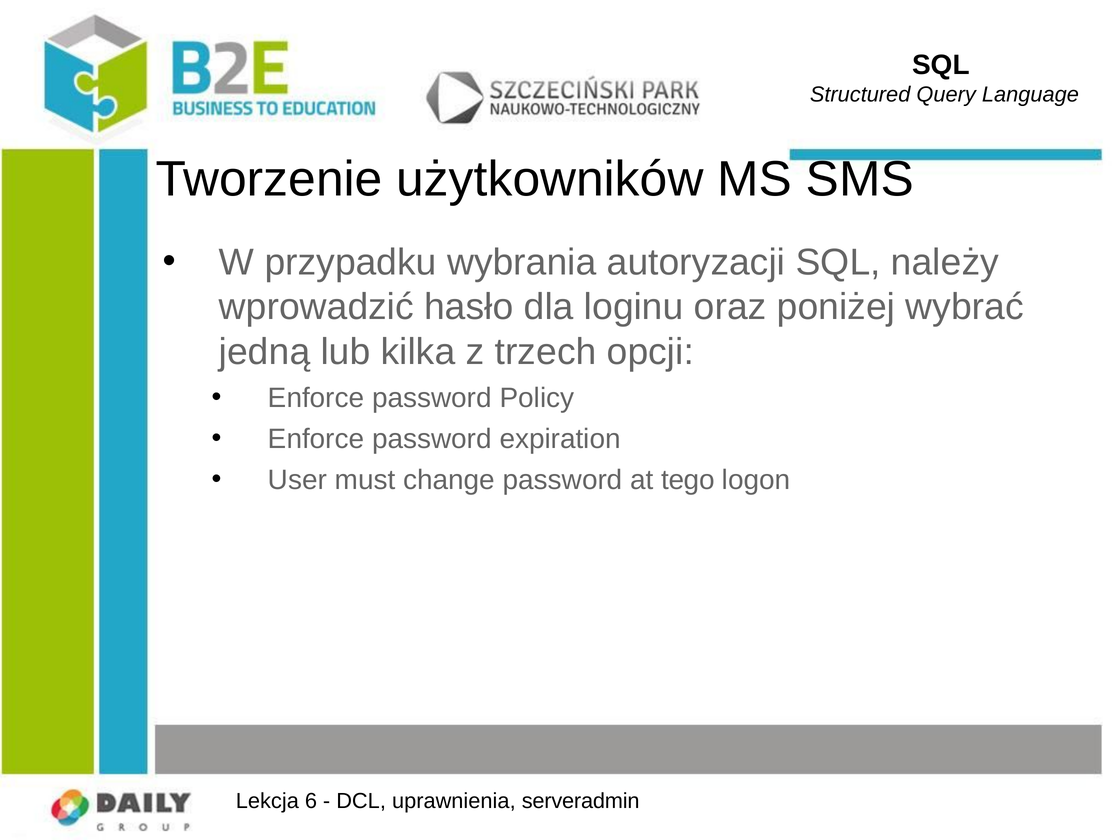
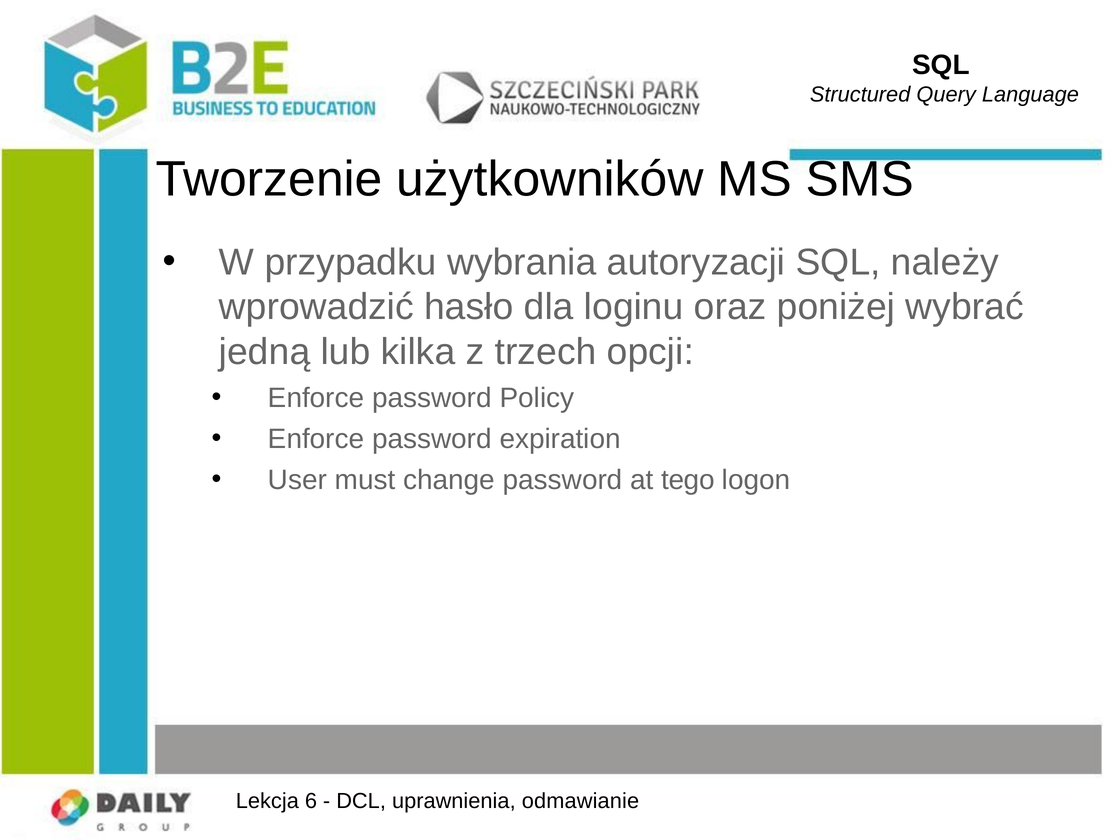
serveradmin: serveradmin -> odmawianie
